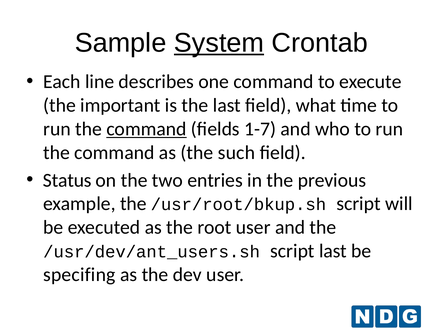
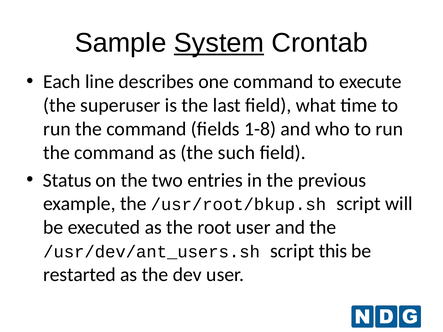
important: important -> superuser
command at (146, 129) underline: present -> none
1-7: 1-7 -> 1-8
script last: last -> this
specifing: specifing -> restarted
